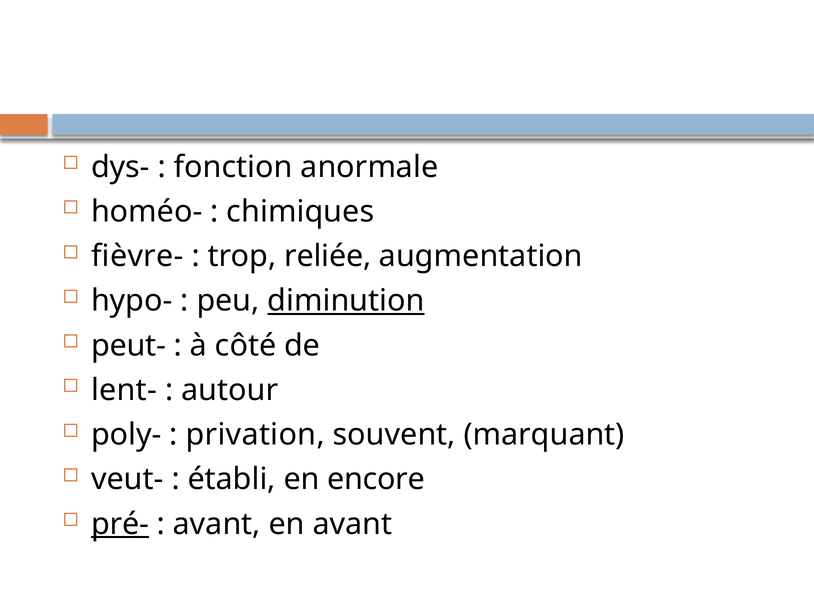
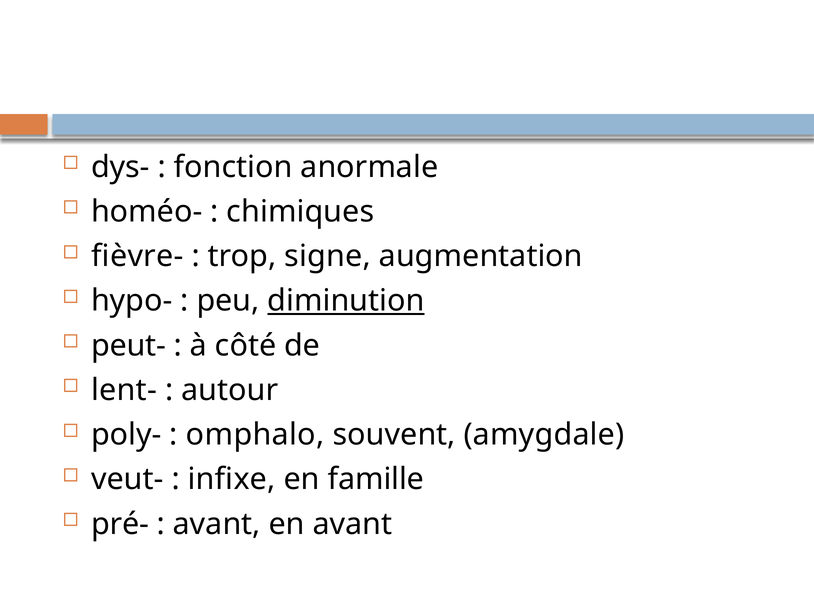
reliée: reliée -> signe
privation: privation -> omphalo
marquant: marquant -> amygdale
établi: établi -> infixe
encore: encore -> famille
pré- underline: present -> none
